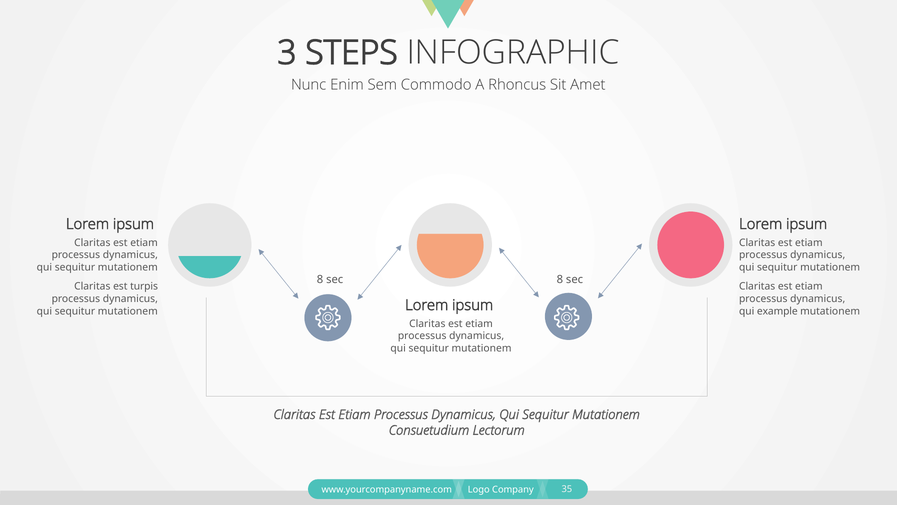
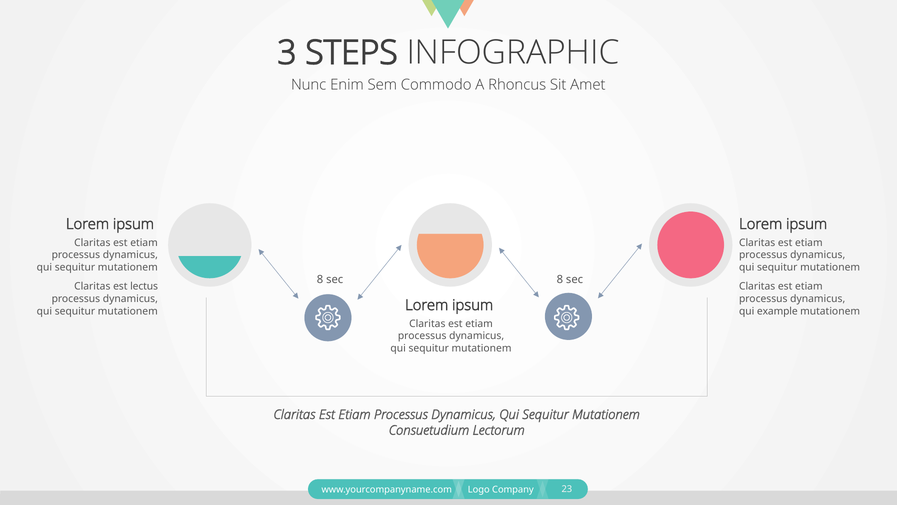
turpis: turpis -> lectus
35: 35 -> 23
